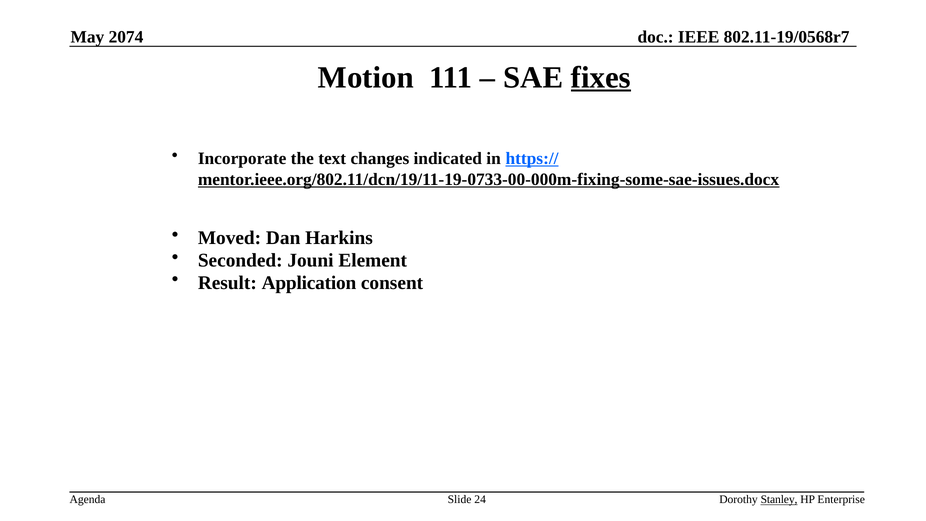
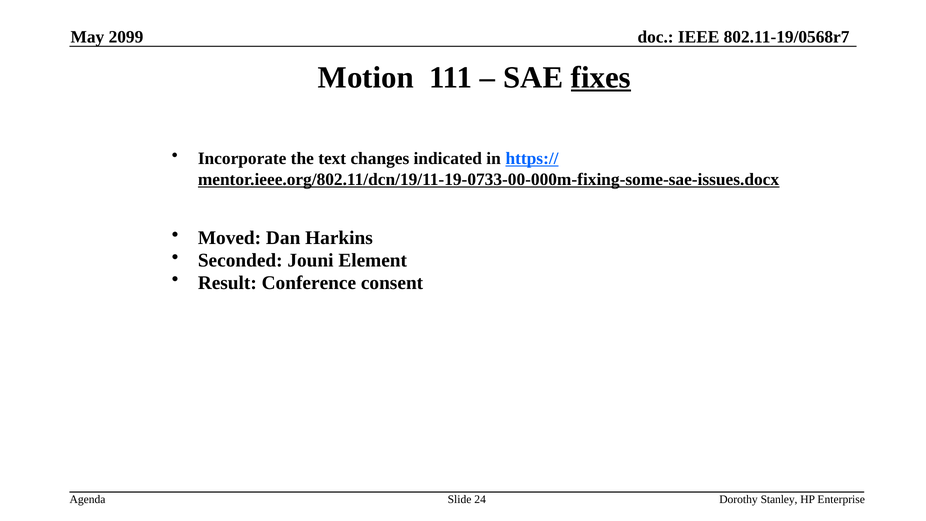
2074: 2074 -> 2099
Application: Application -> Conference
Stanley underline: present -> none
